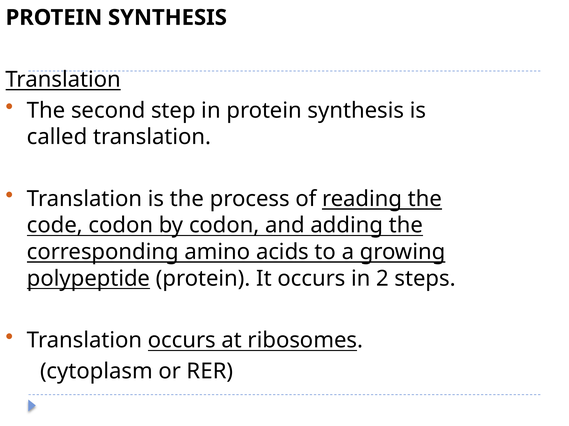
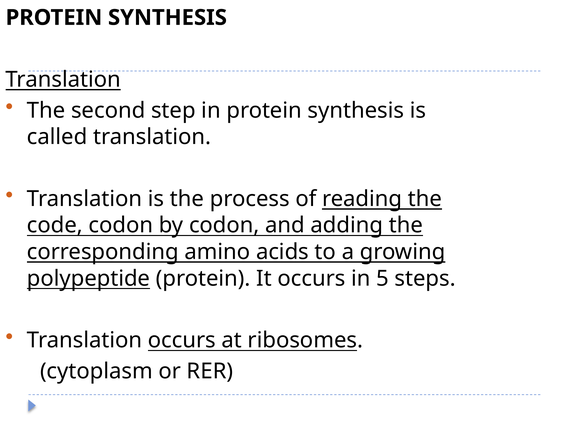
2: 2 -> 5
